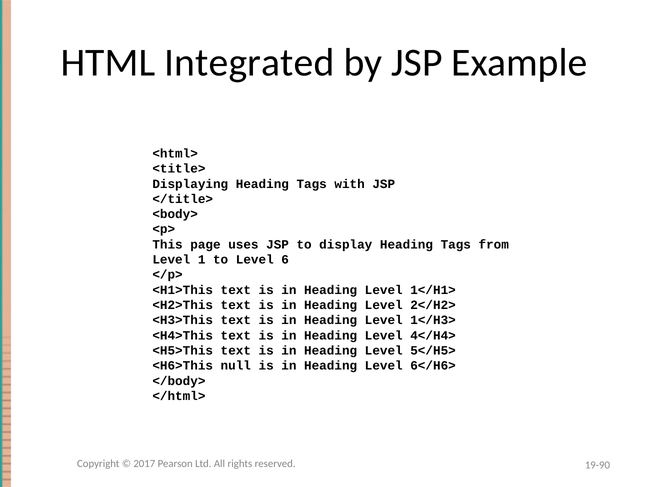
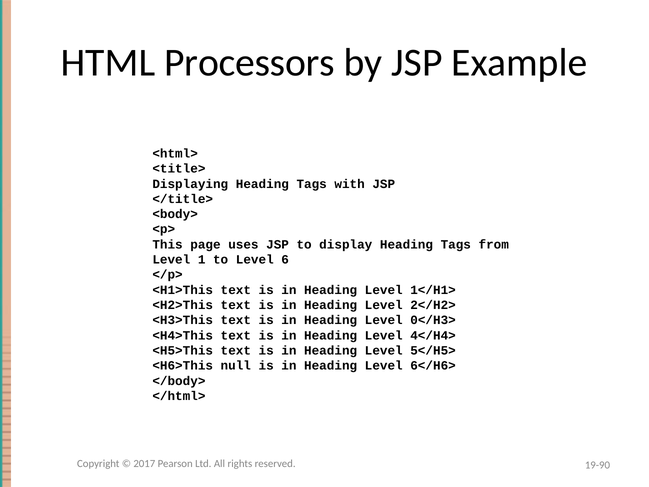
Integrated: Integrated -> Processors
1</H3>: 1</H3> -> 0</H3>
